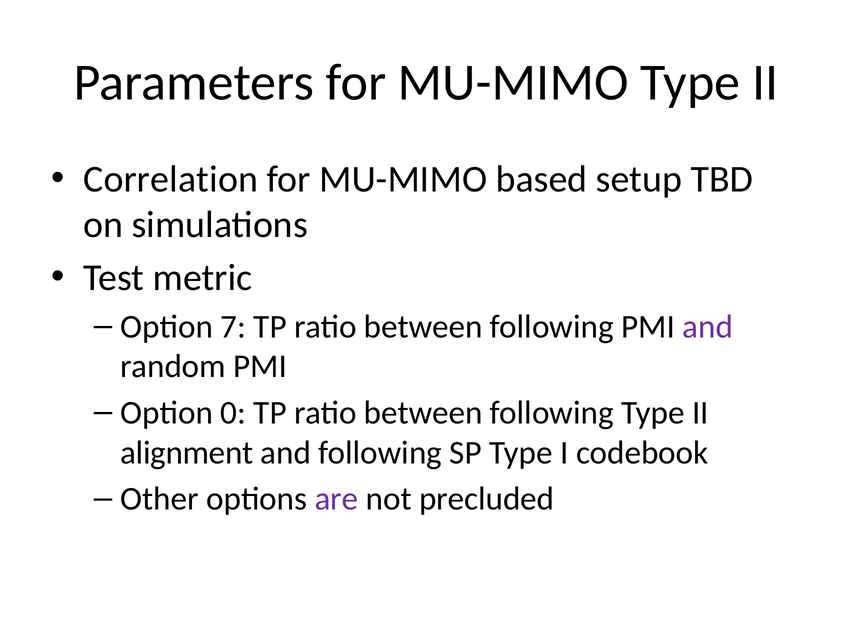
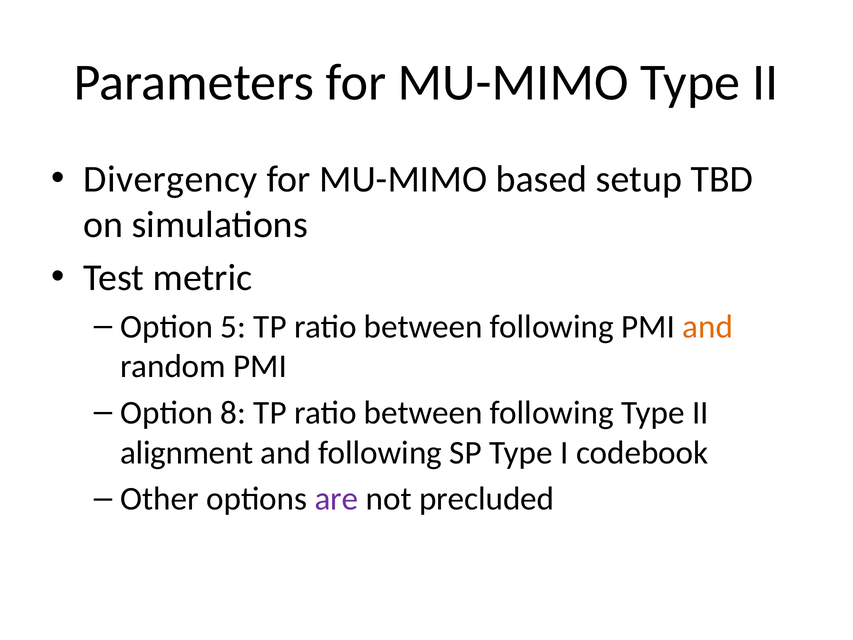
Correlation: Correlation -> Divergency
7: 7 -> 5
and at (708, 327) colour: purple -> orange
0: 0 -> 8
